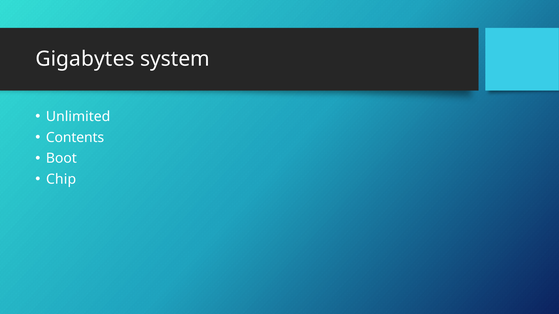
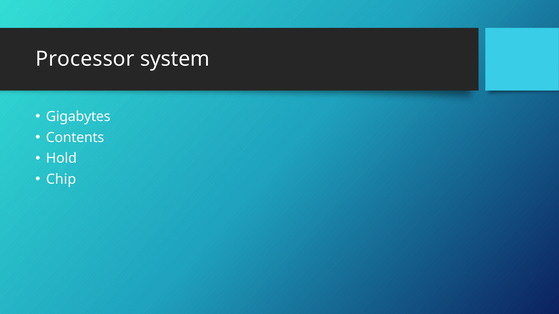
Gigabytes: Gigabytes -> Processor
Unlimited: Unlimited -> Gigabytes
Boot: Boot -> Hold
